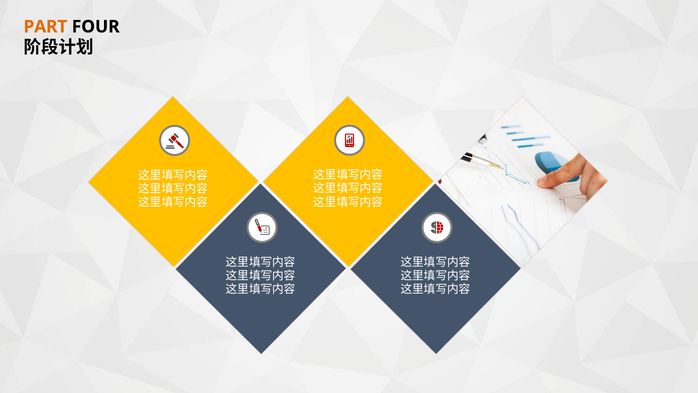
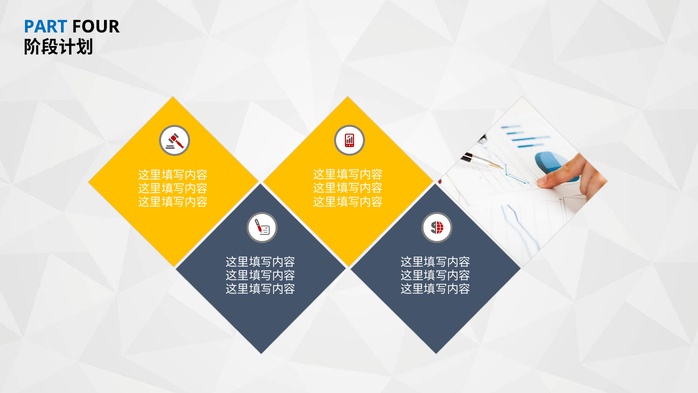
PART colour: orange -> blue
